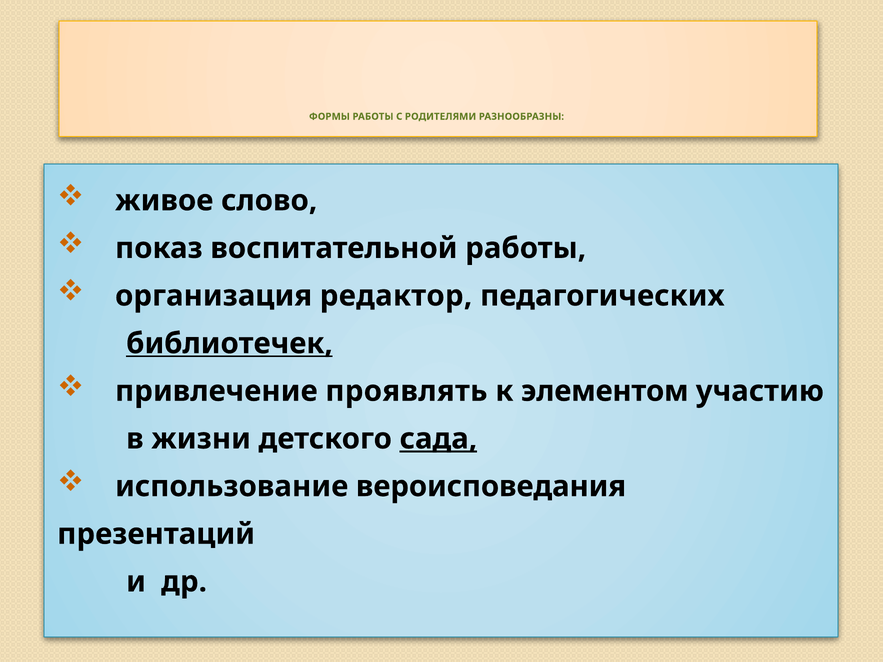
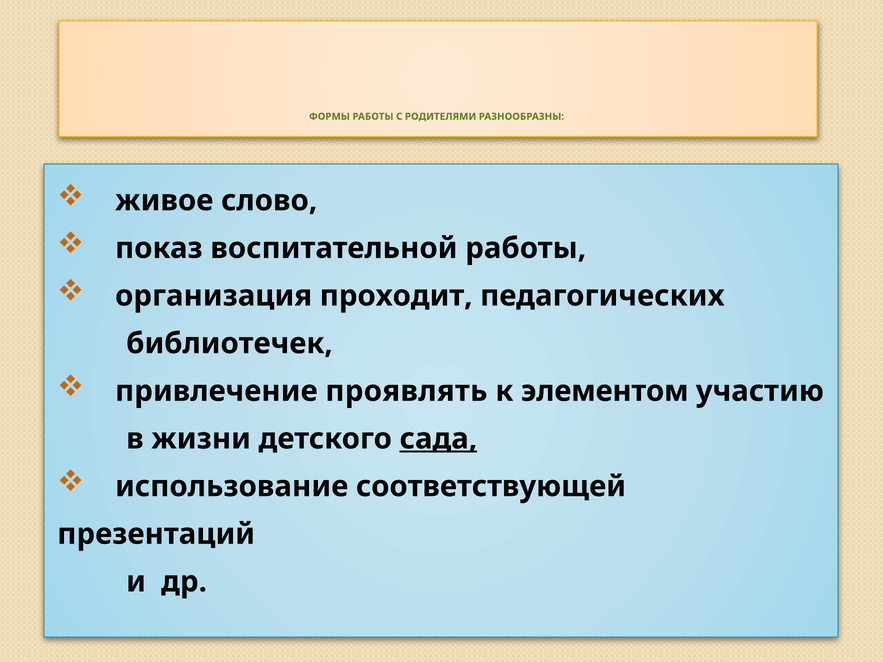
редактор: редактор -> проходит
библиотечек underline: present -> none
вероисповедания: вероисповедания -> соответствующей
